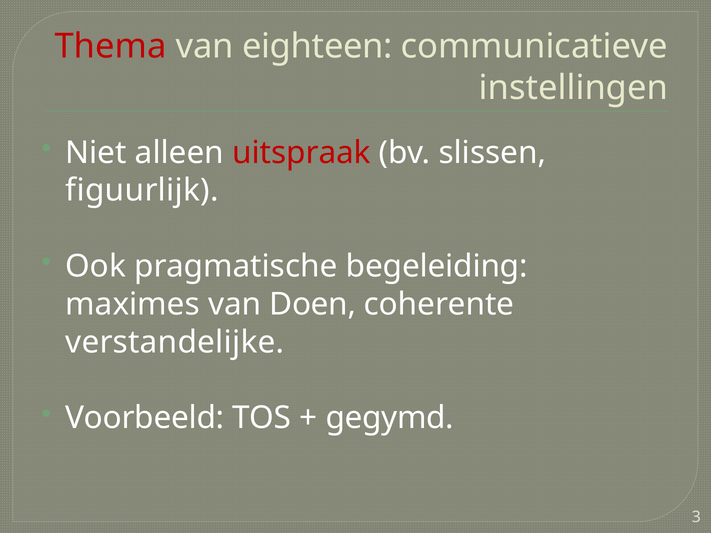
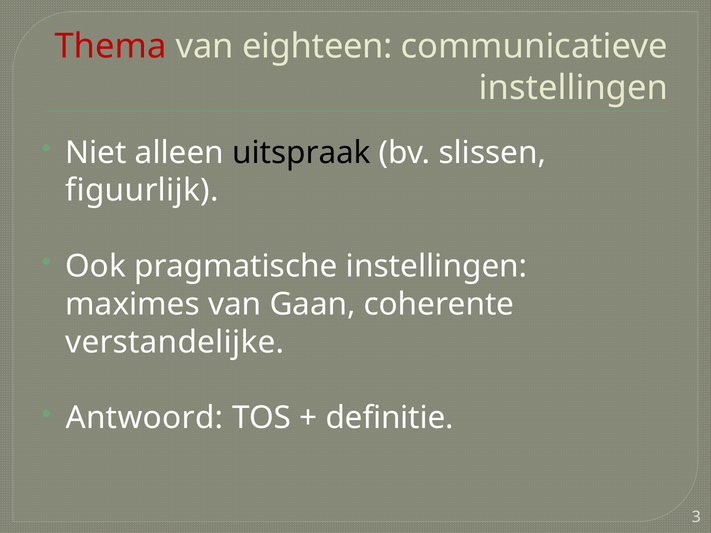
uitspraak colour: red -> black
pragmatische begeleiding: begeleiding -> instellingen
Doen: Doen -> Gaan
Voorbeeld: Voorbeeld -> Antwoord
gegymd: gegymd -> definitie
